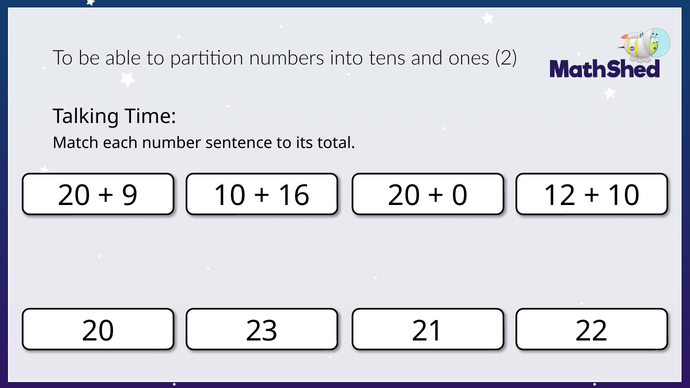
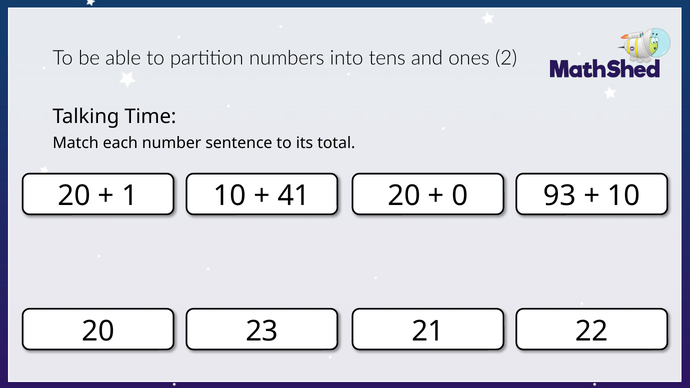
9: 9 -> 1
16: 16 -> 41
12: 12 -> 93
